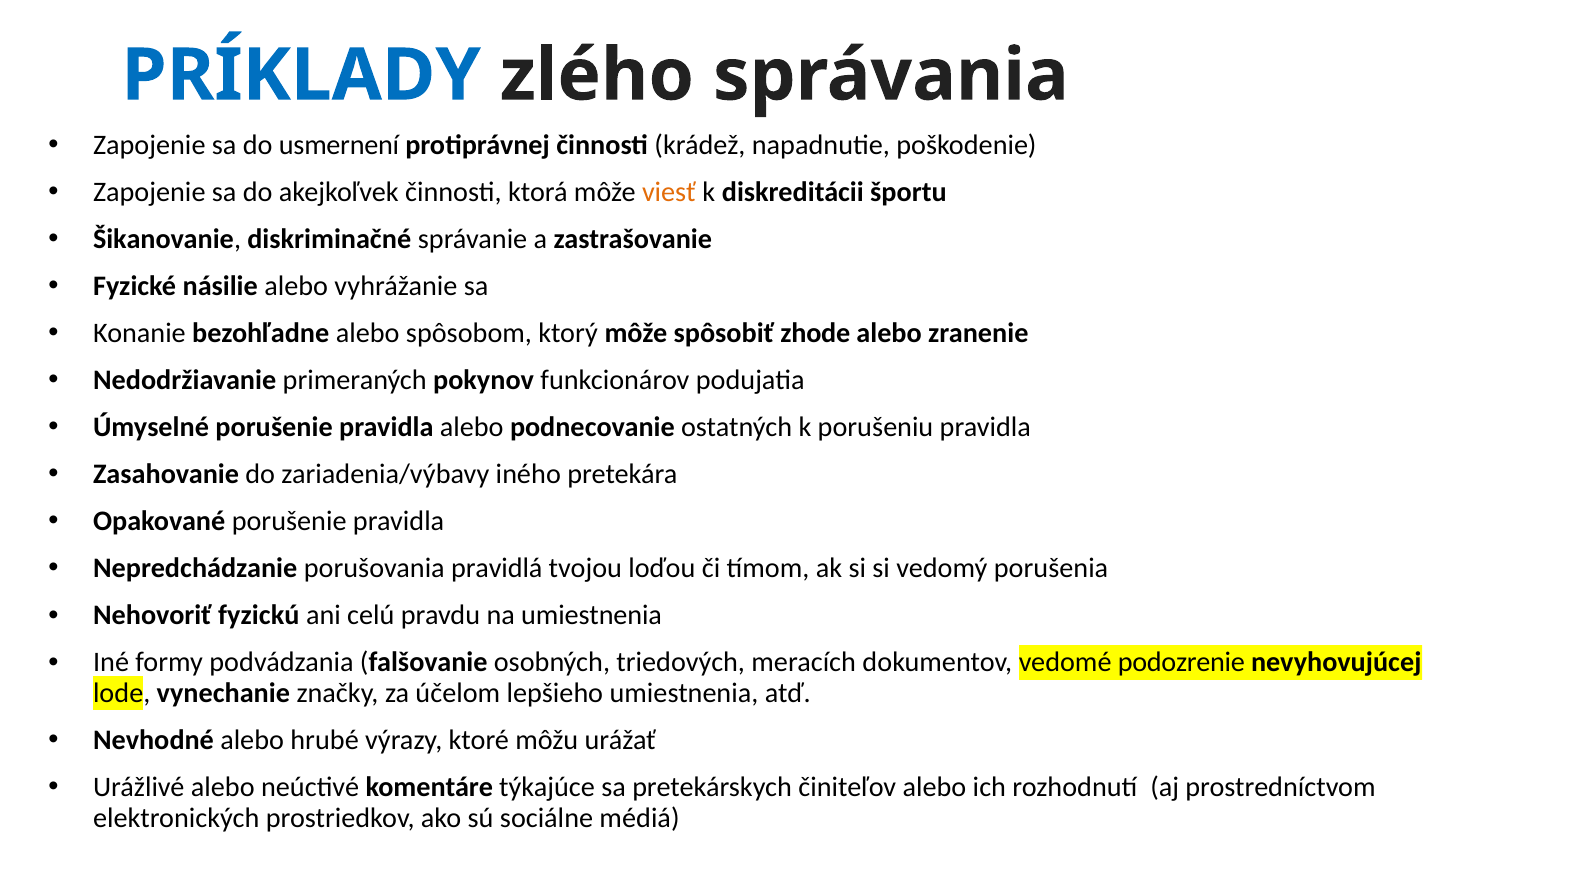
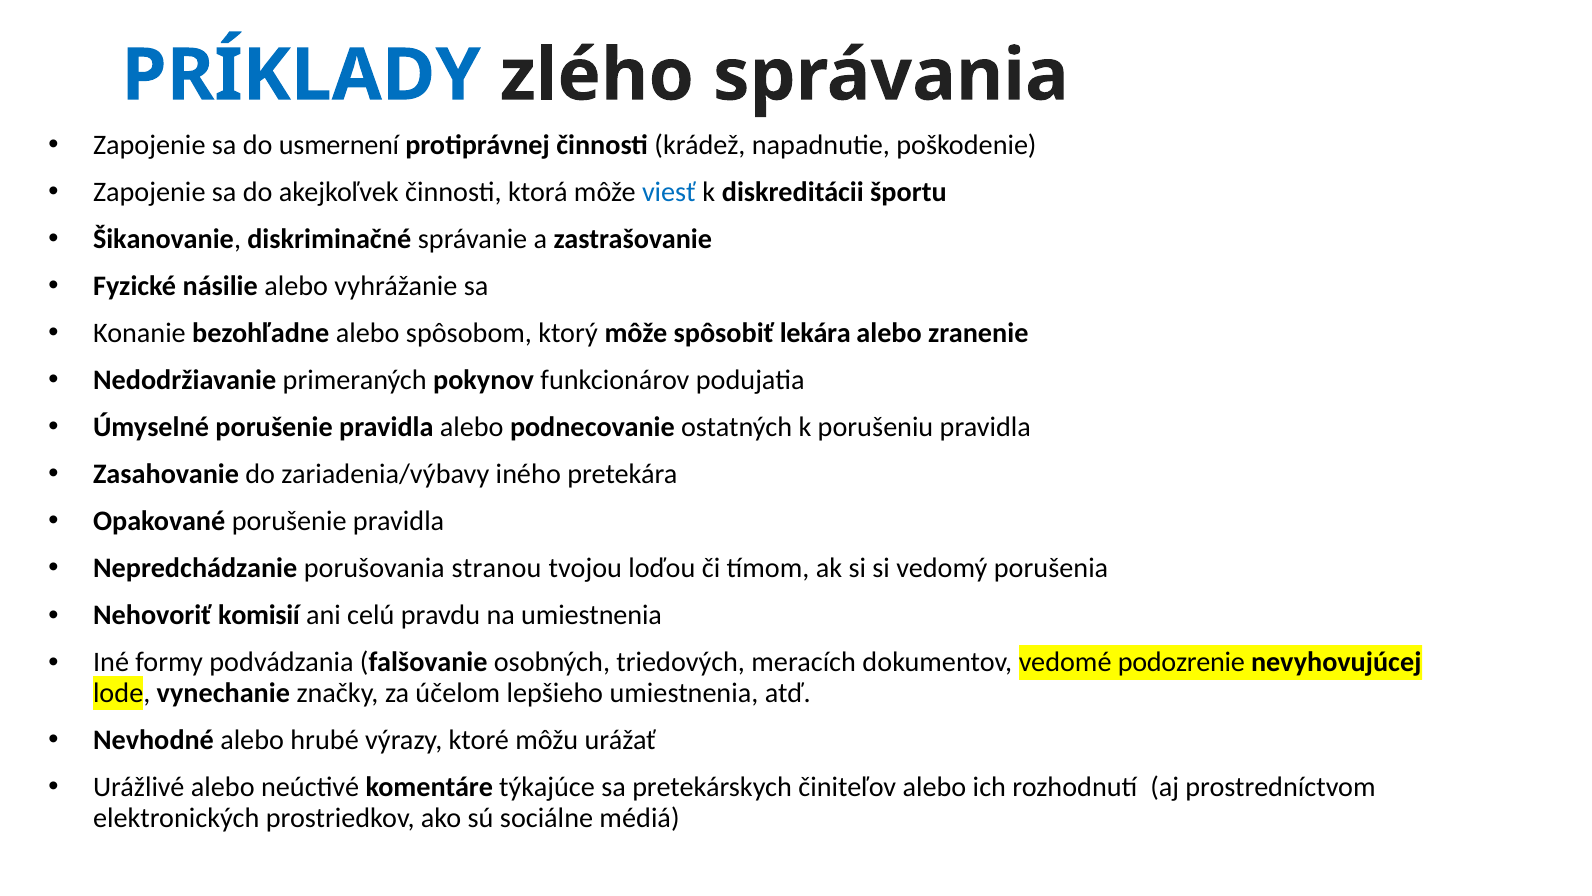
viesť colour: orange -> blue
zhode: zhode -> lekára
pravidlá: pravidlá -> stranou
fyzickú: fyzickú -> komisií
